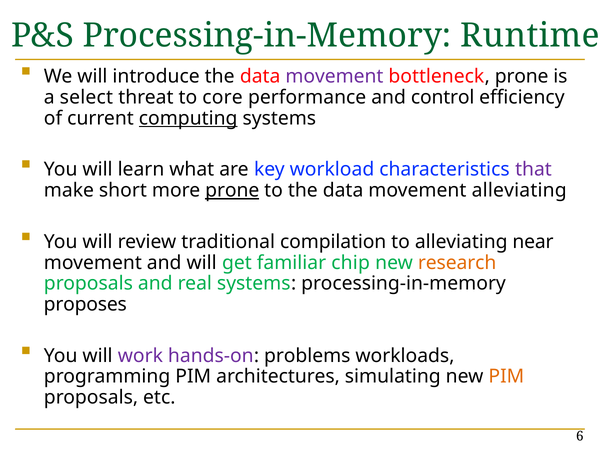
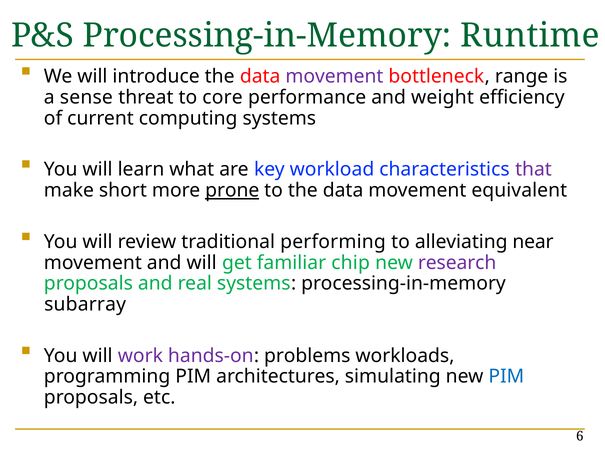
bottleneck prone: prone -> range
select: select -> sense
control: control -> weight
computing underline: present -> none
movement alleviating: alleviating -> equivalent
compilation: compilation -> performing
research colour: orange -> purple
proposes: proposes -> subarray
PIM at (506, 376) colour: orange -> blue
